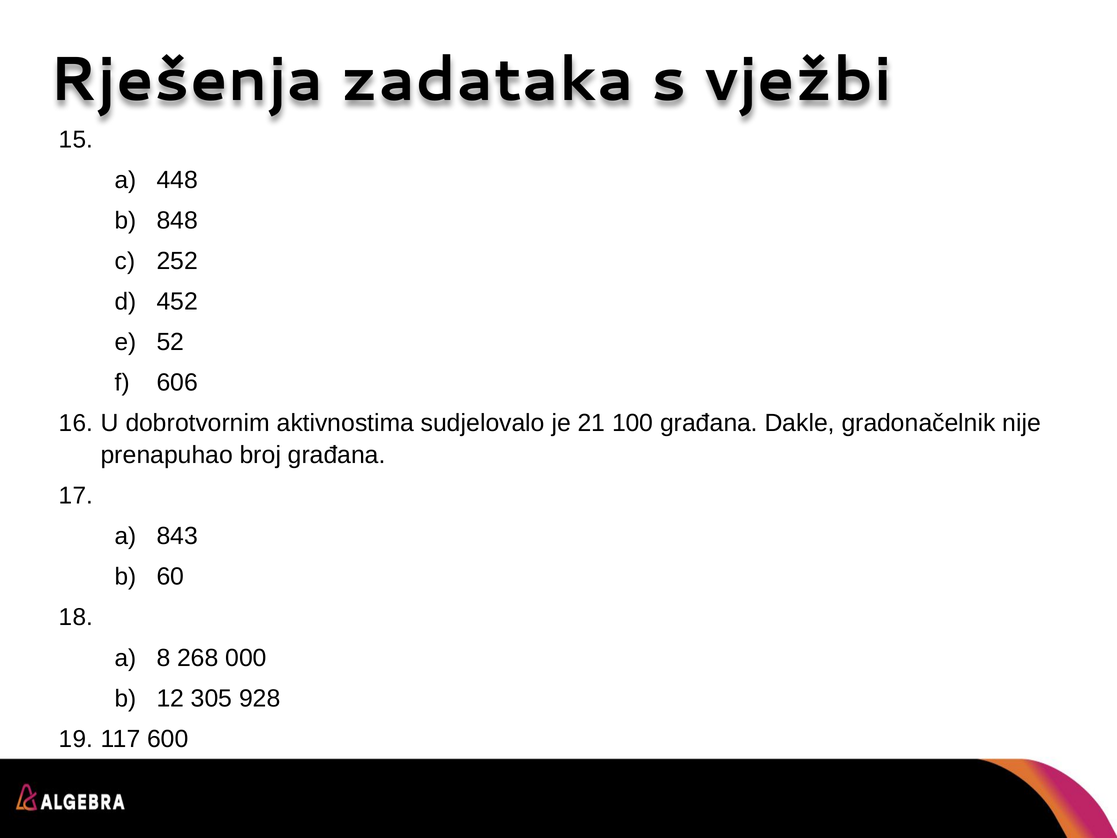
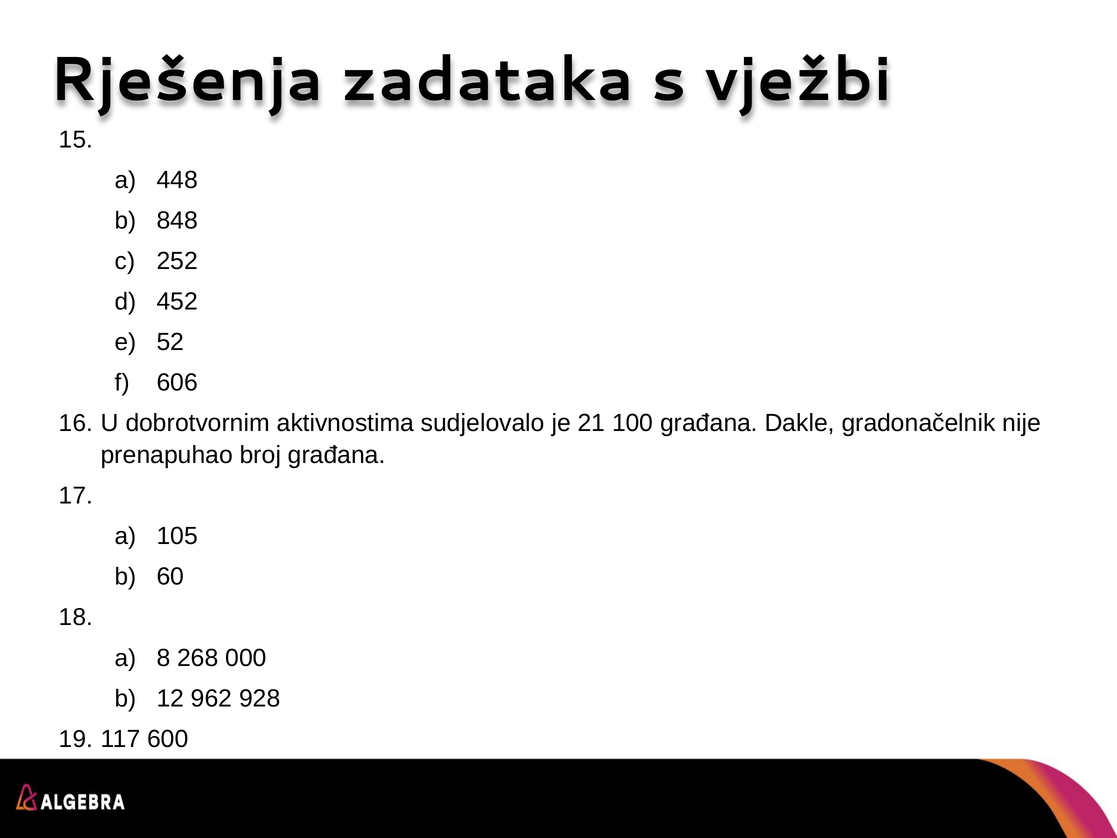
843: 843 -> 105
305: 305 -> 962
